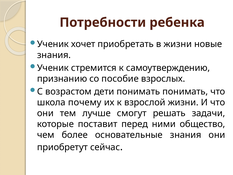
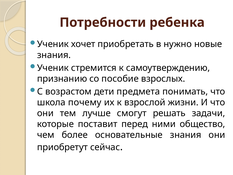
в жизни: жизни -> нужно
дети понимать: понимать -> предмета
